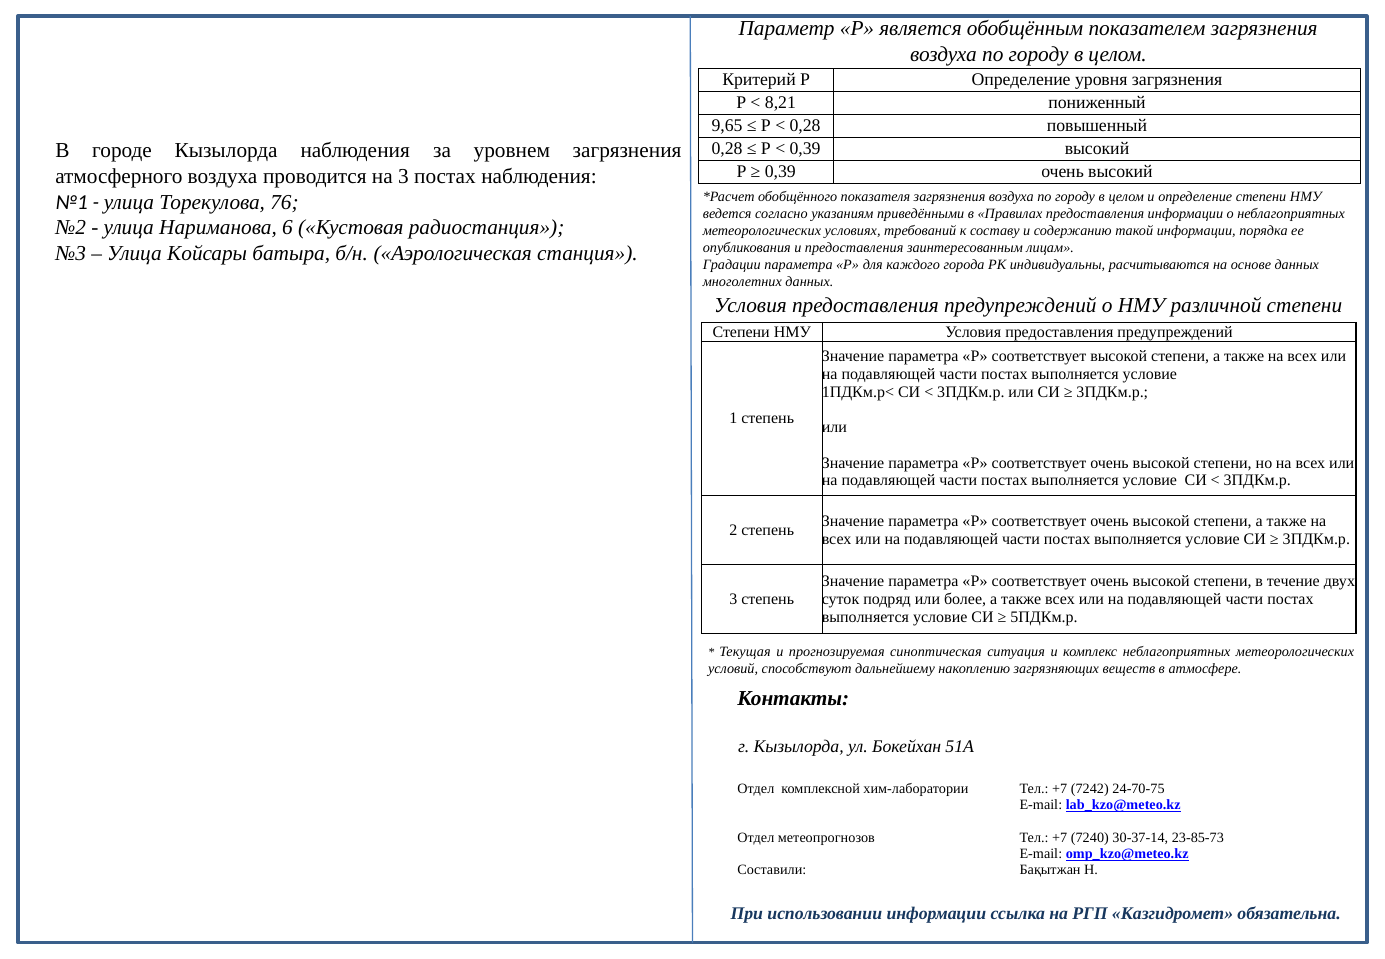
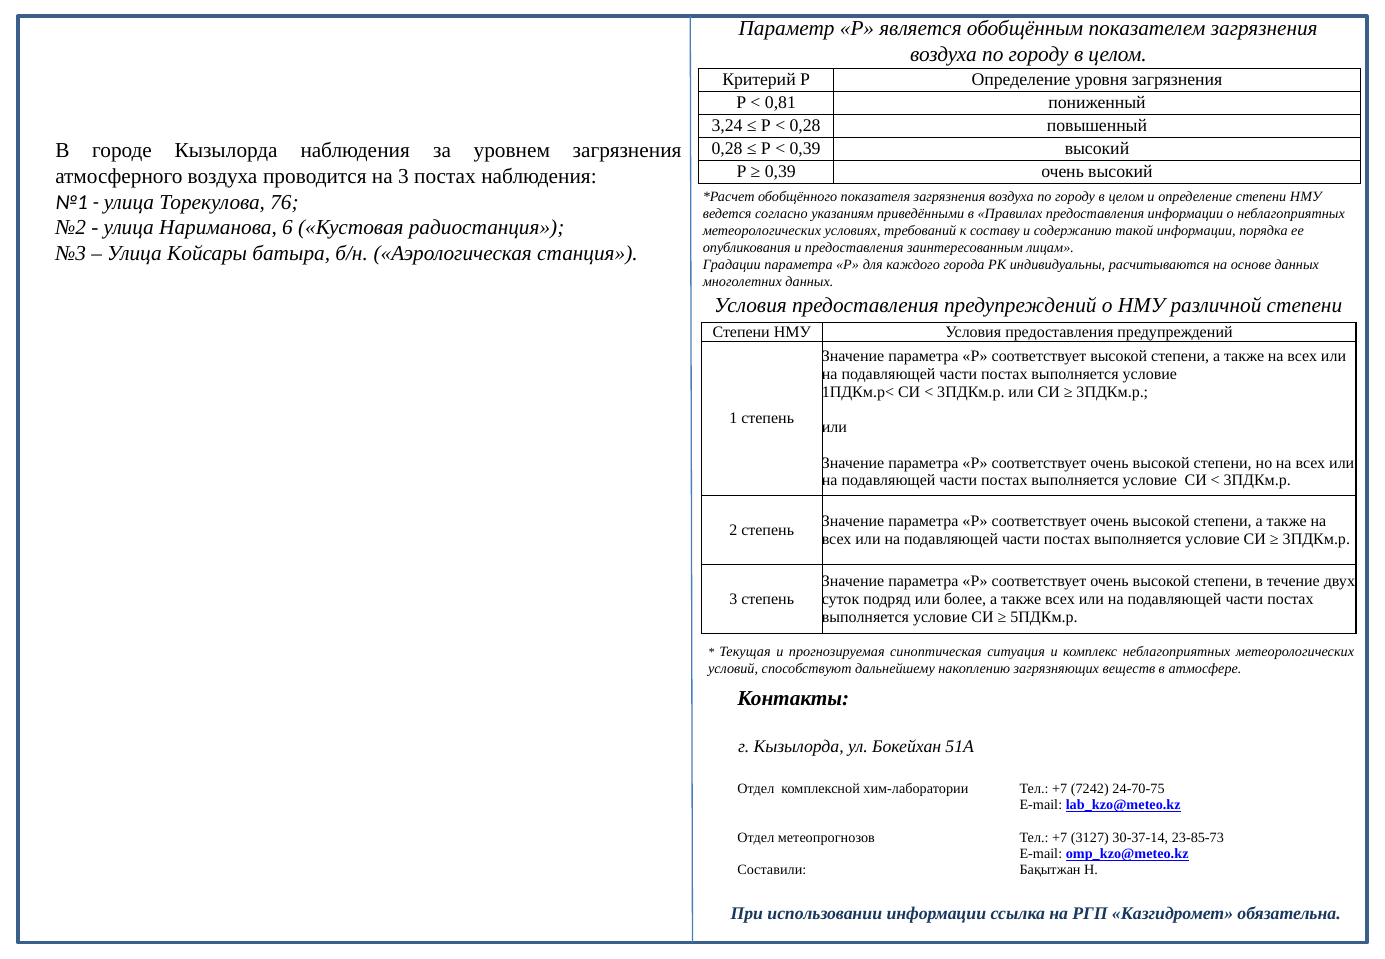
8,21: 8,21 -> 0,81
9,65: 9,65 -> 3,24
7240: 7240 -> 3127
